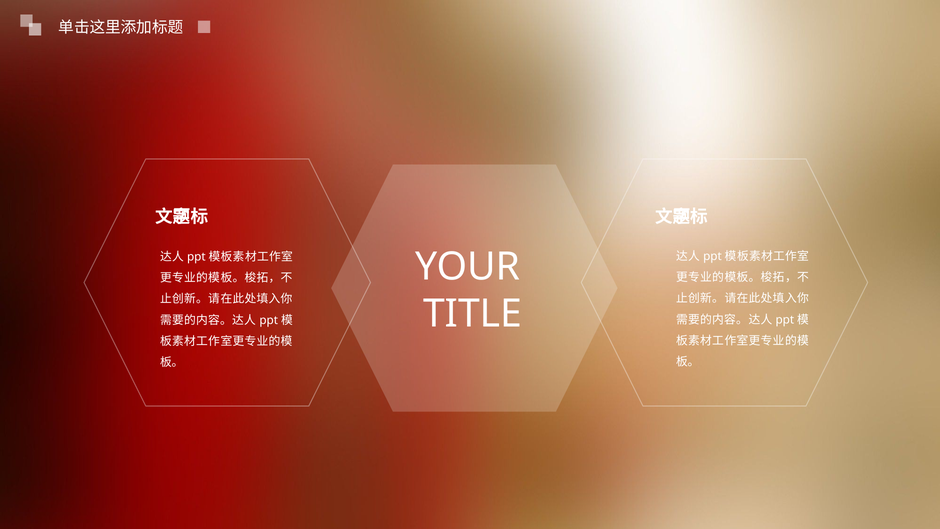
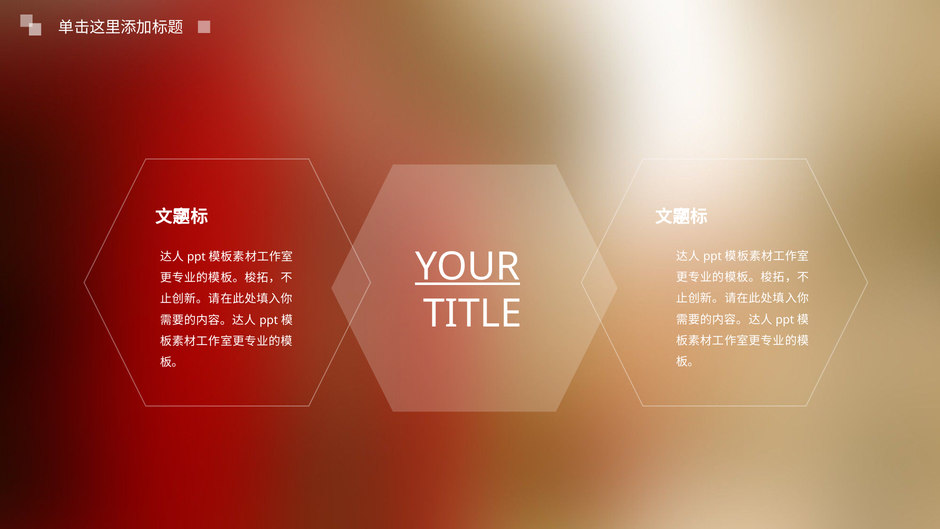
YOUR underline: none -> present
